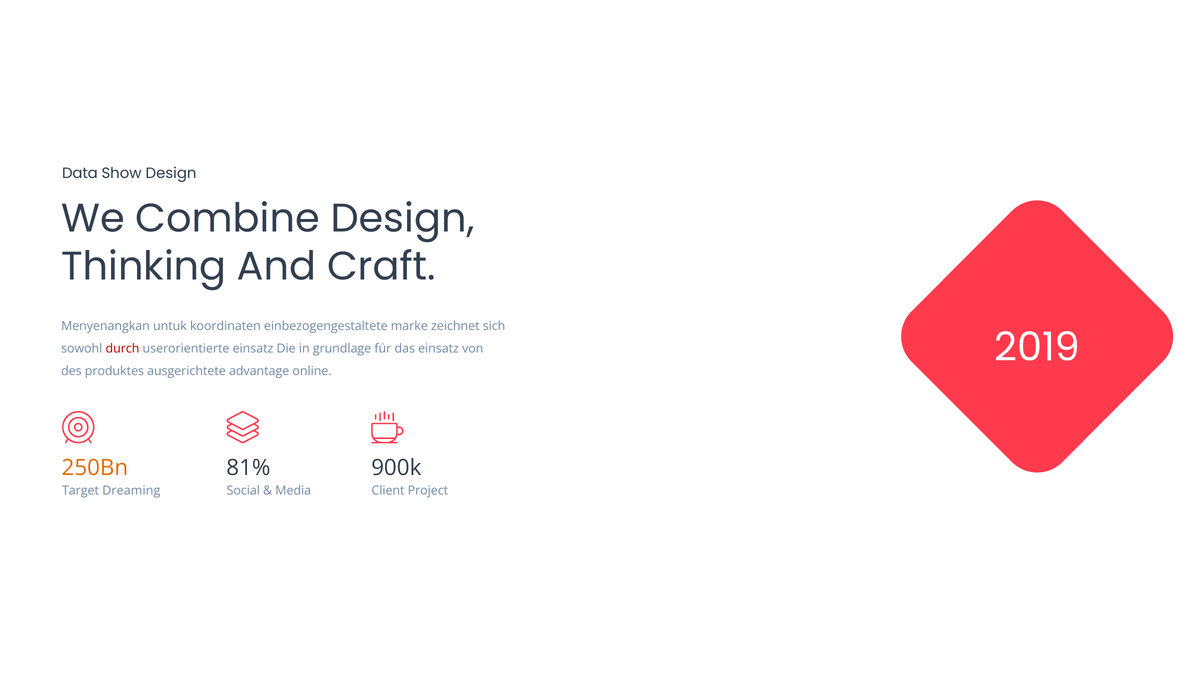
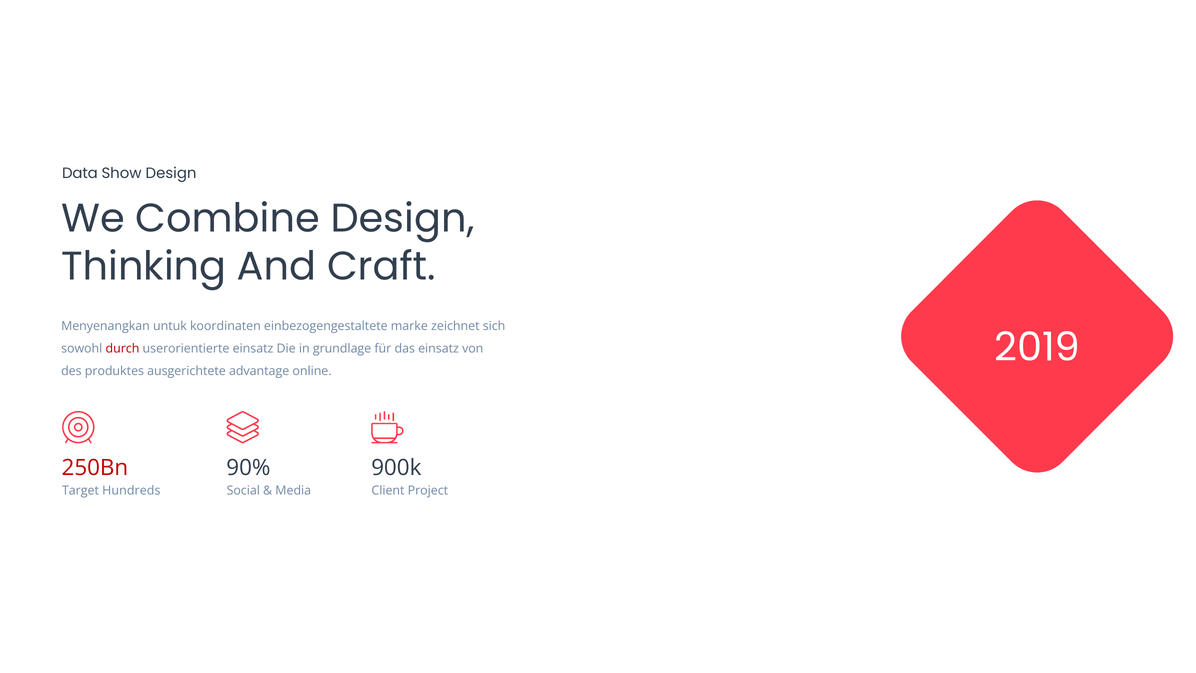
250Bn colour: orange -> red
81%: 81% -> 90%
Dreaming: Dreaming -> Hundreds
